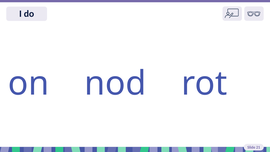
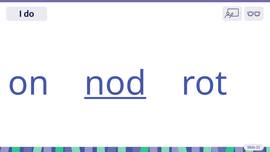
nod underline: none -> present
